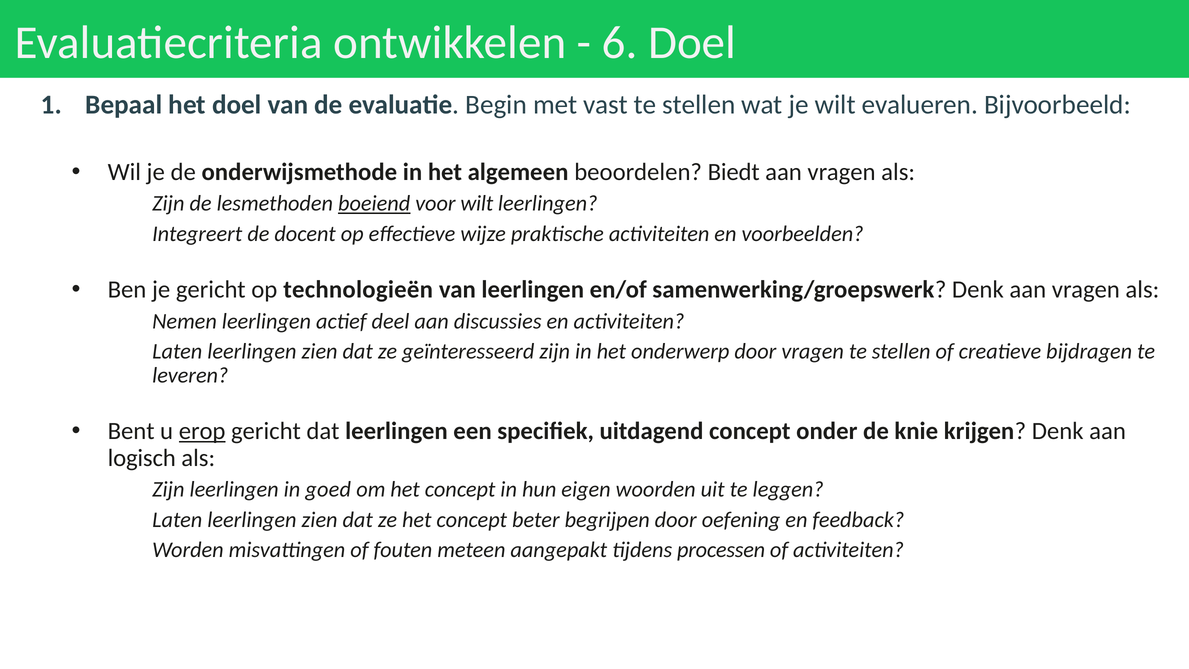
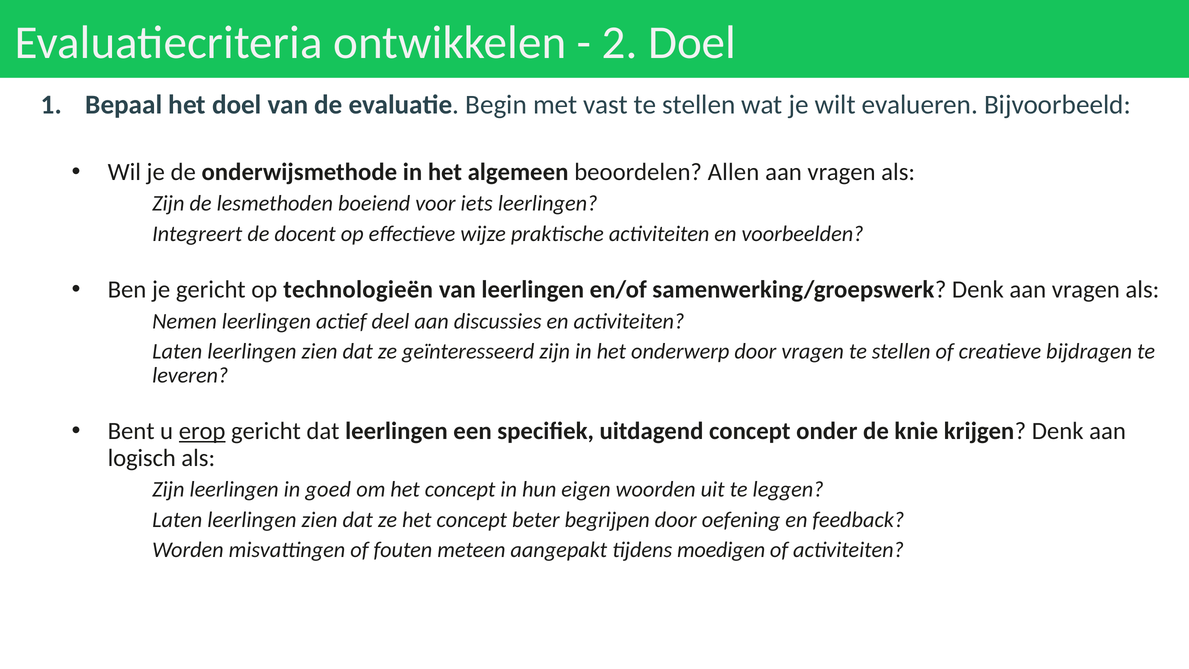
6: 6 -> 2
Biedt: Biedt -> Allen
boeiend underline: present -> none
voor wilt: wilt -> iets
processen: processen -> moedigen
